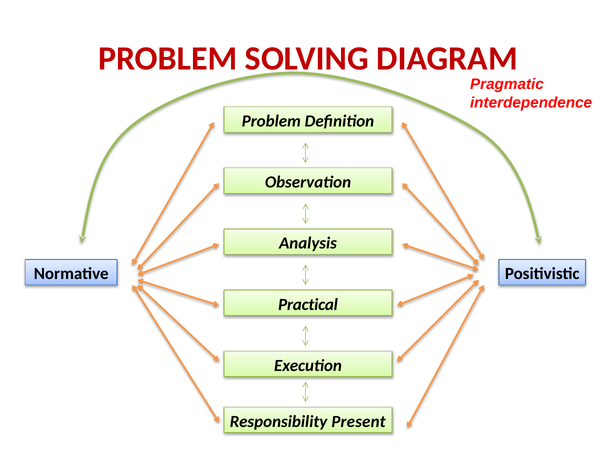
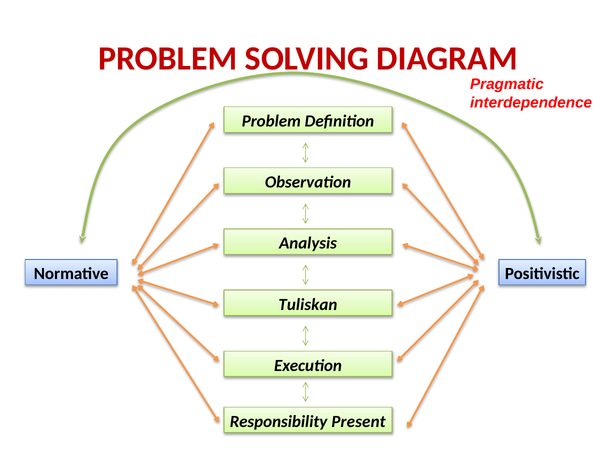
Practical: Practical -> Tuliskan
